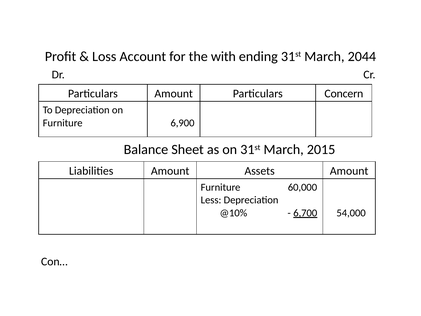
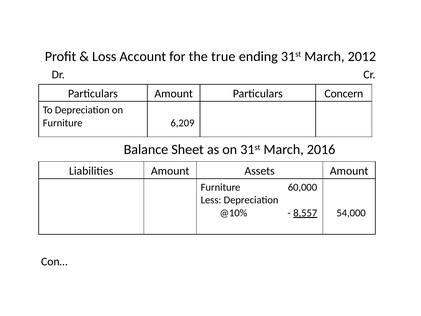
with: with -> true
2044: 2044 -> 2012
6,900: 6,900 -> 6,209
2015: 2015 -> 2016
6,700: 6,700 -> 8,557
